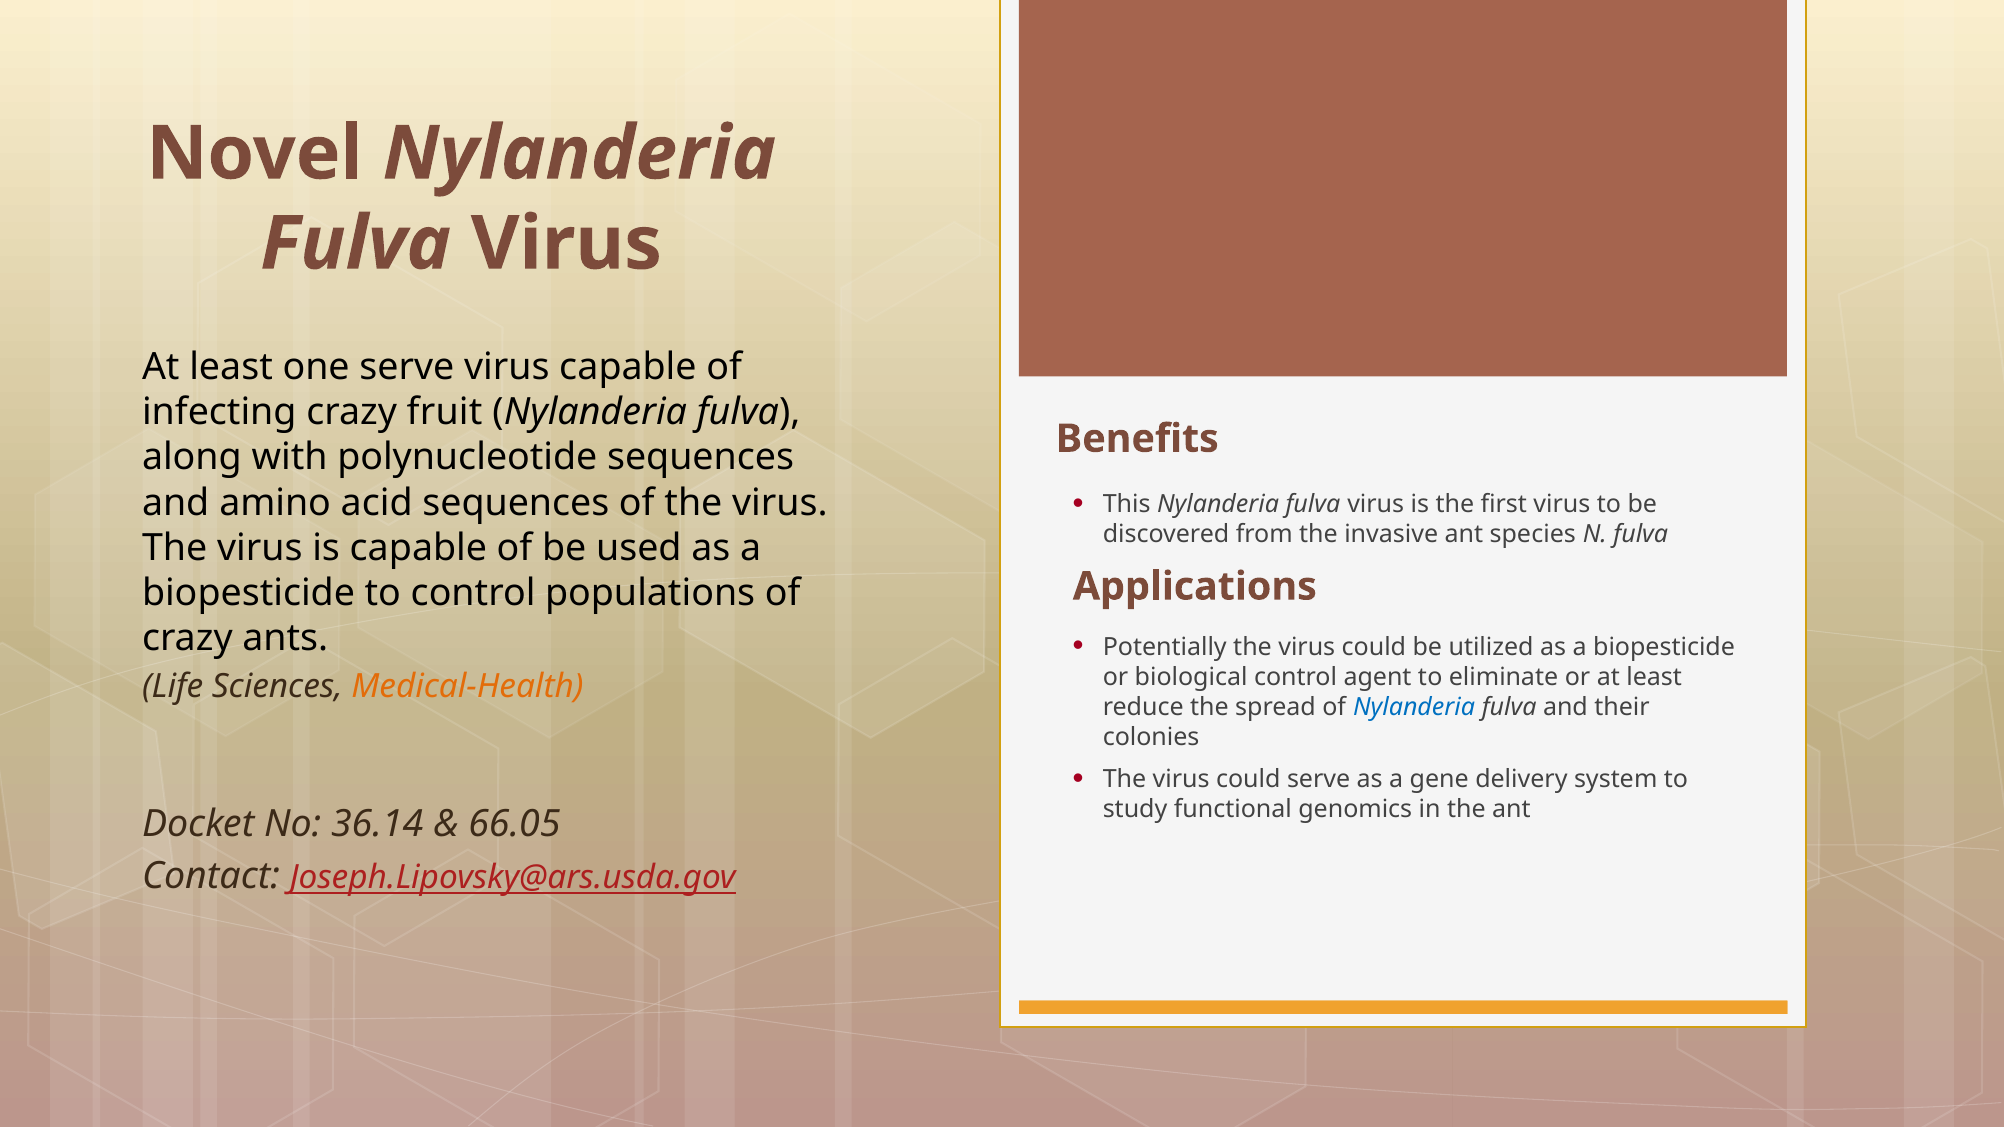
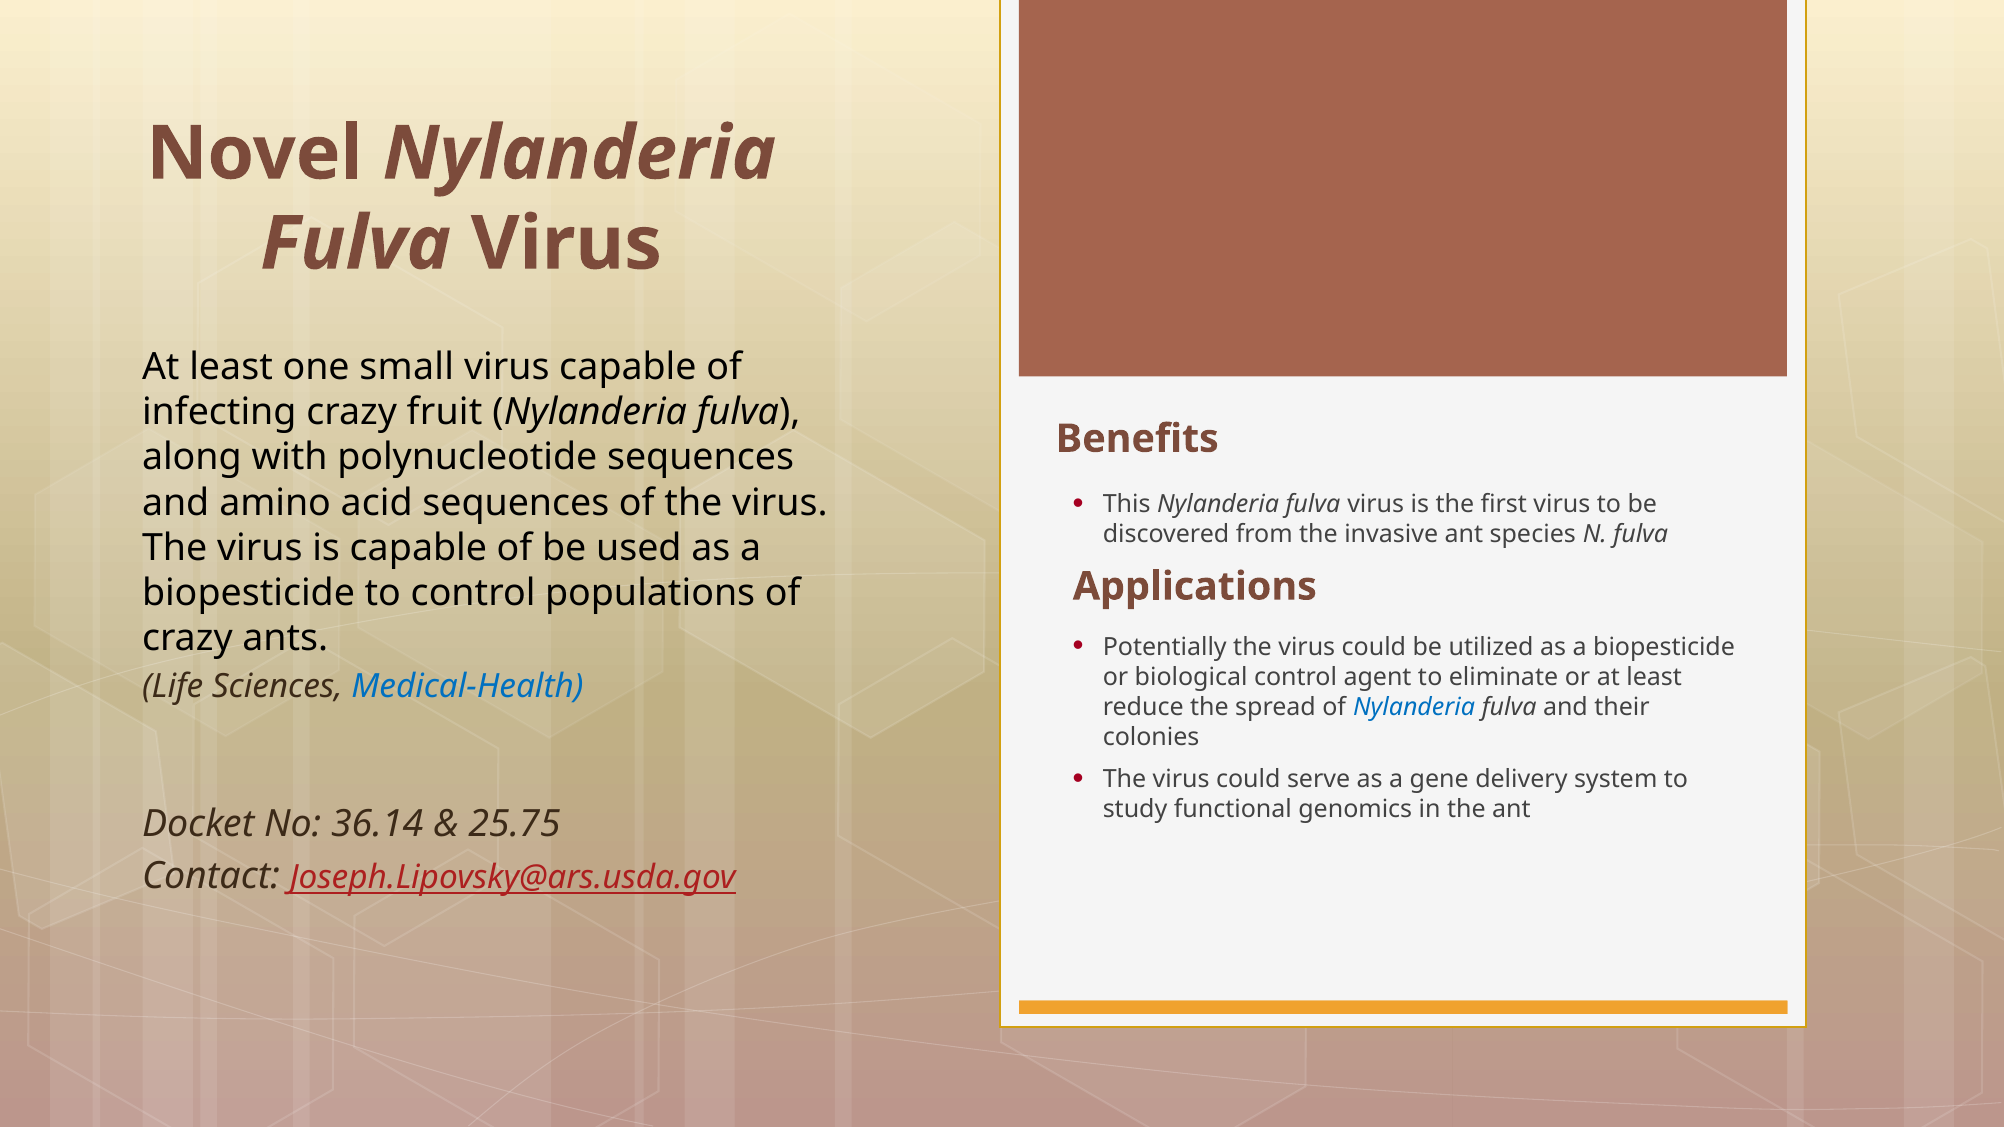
one serve: serve -> small
Medical-Health colour: orange -> blue
66.05: 66.05 -> 25.75
